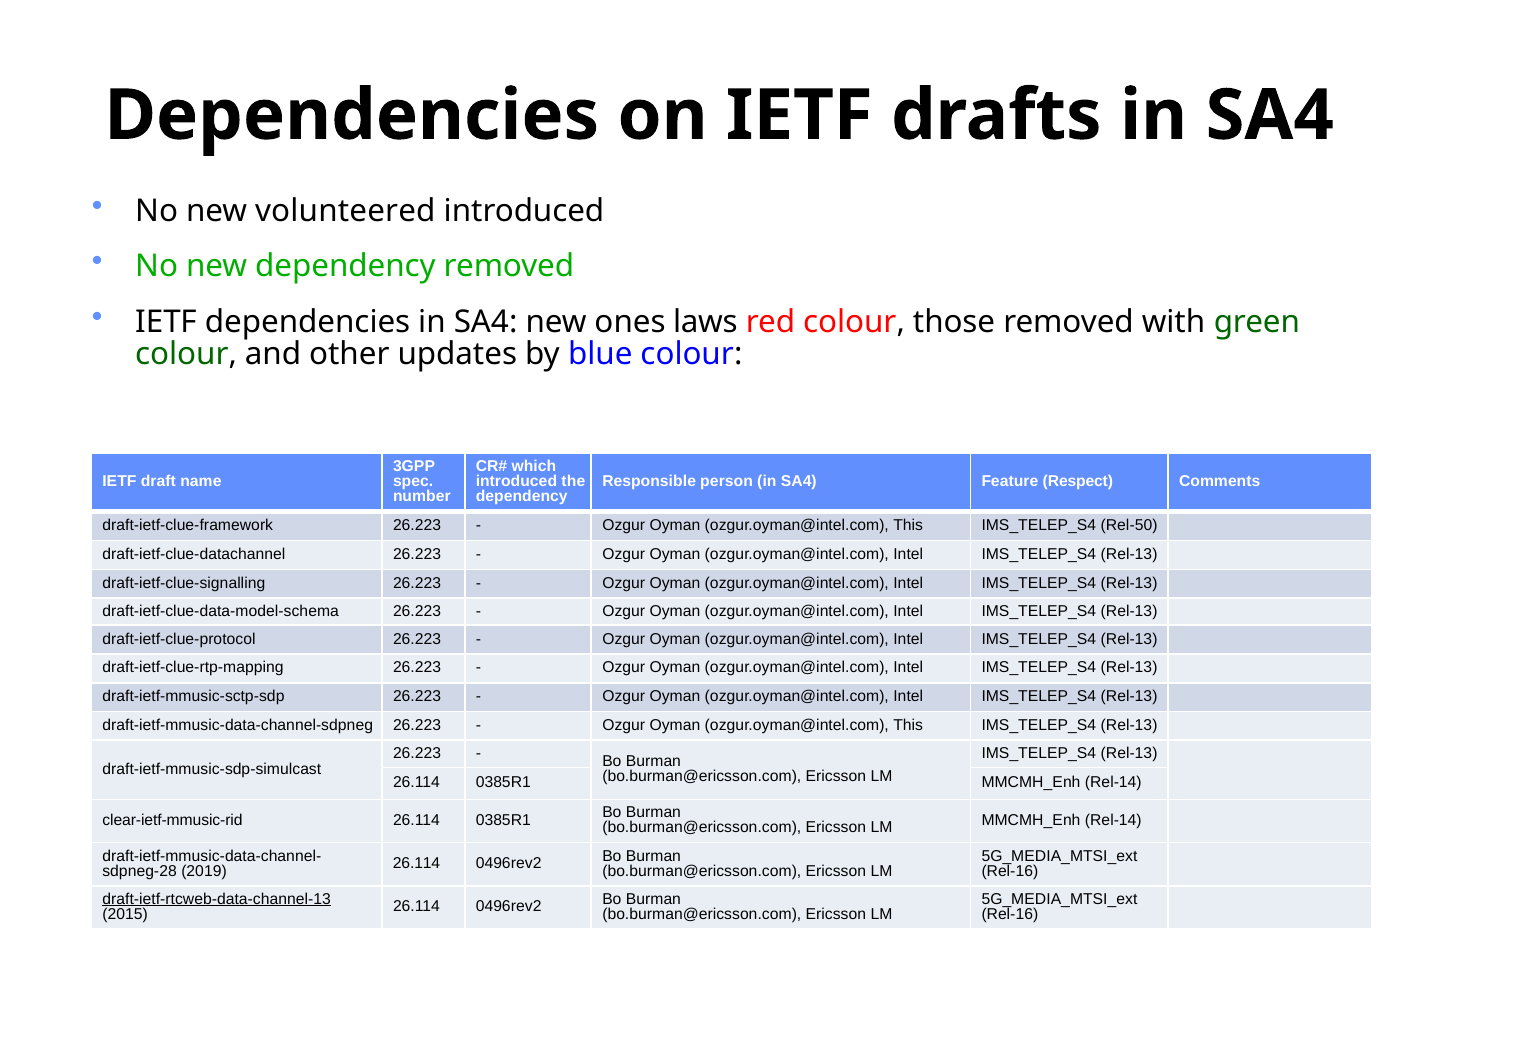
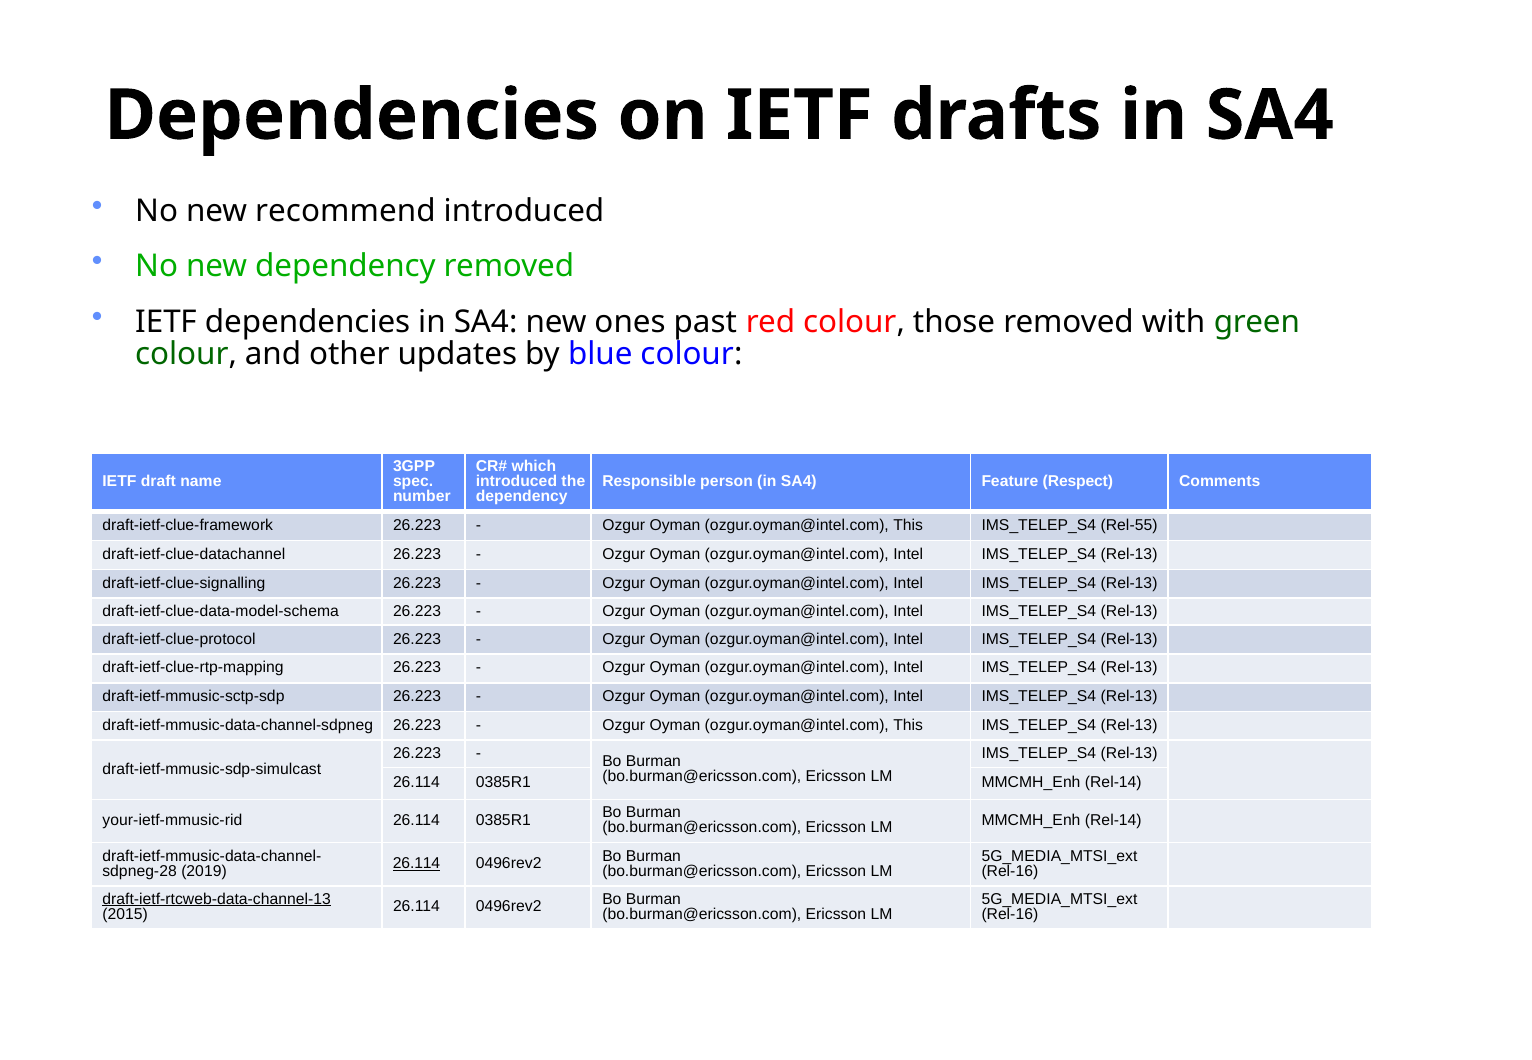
volunteered: volunteered -> recommend
laws: laws -> past
Rel-50: Rel-50 -> Rel-55
clear-ietf-mmusic-rid: clear-ietf-mmusic-rid -> your-ietf-mmusic-rid
26.114 at (417, 864) underline: none -> present
